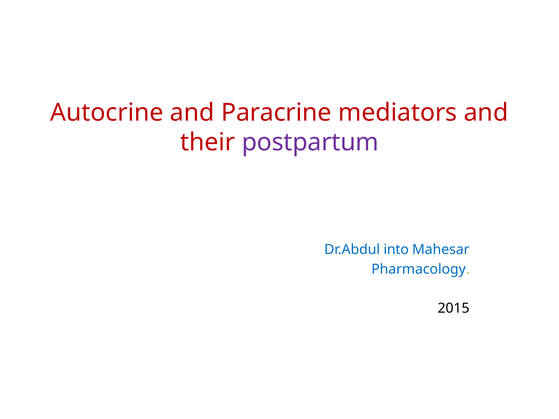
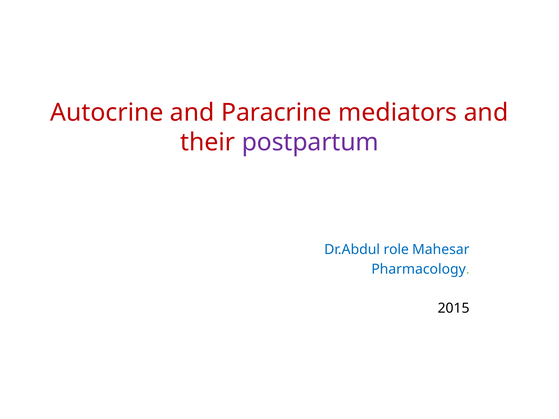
into: into -> role
